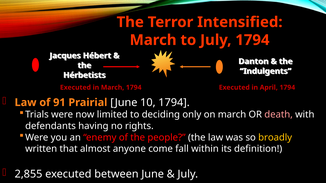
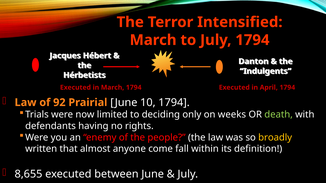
91: 91 -> 92
on march: march -> weeks
death colour: pink -> light green
2,855: 2,855 -> 8,655
